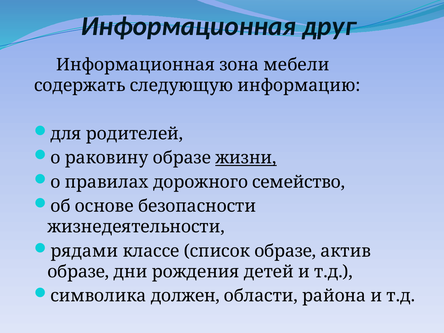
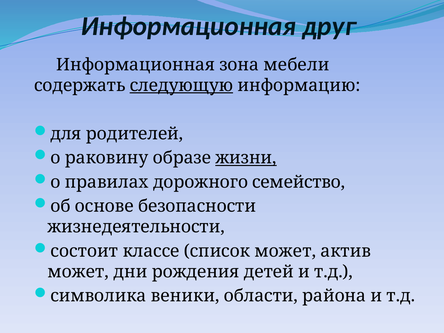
следующую underline: none -> present
рядами: рядами -> состоит
список образе: образе -> может
образе at (78, 272): образе -> может
должен: должен -> веники
